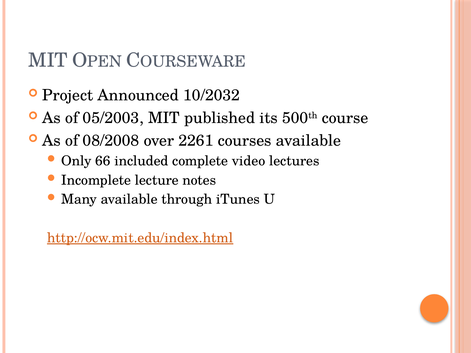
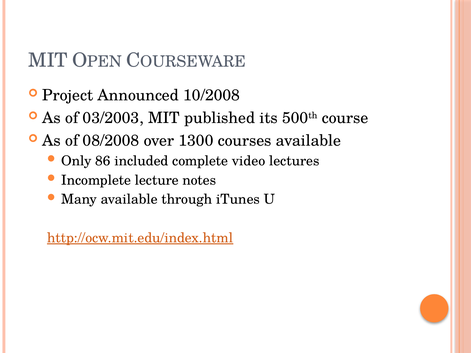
10/2032: 10/2032 -> 10/2008
05/2003: 05/2003 -> 03/2003
2261: 2261 -> 1300
66: 66 -> 86
